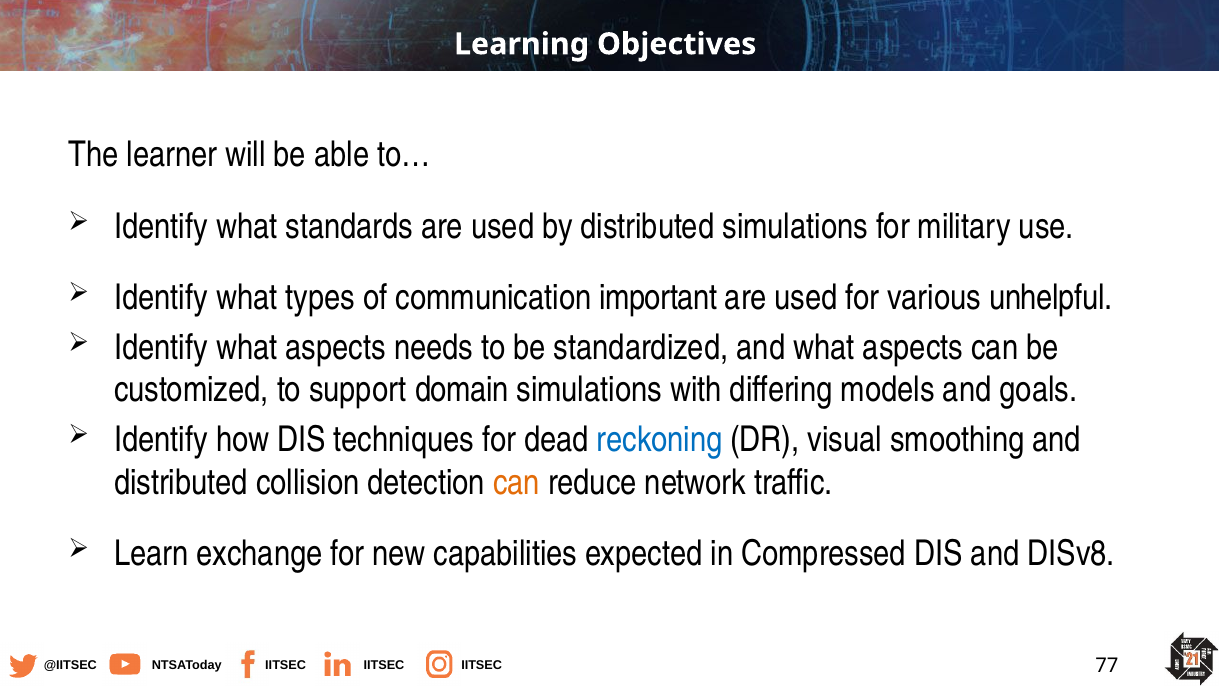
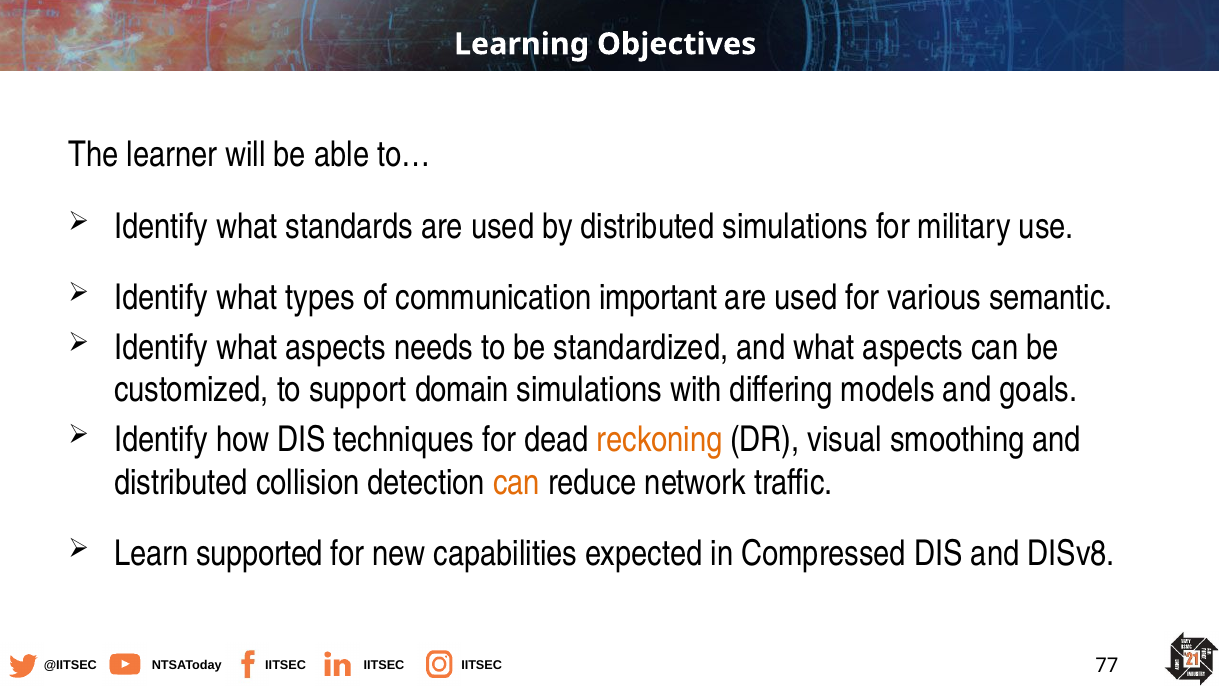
unhelpful: unhelpful -> semantic
reckoning colour: blue -> orange
exchange: exchange -> supported
